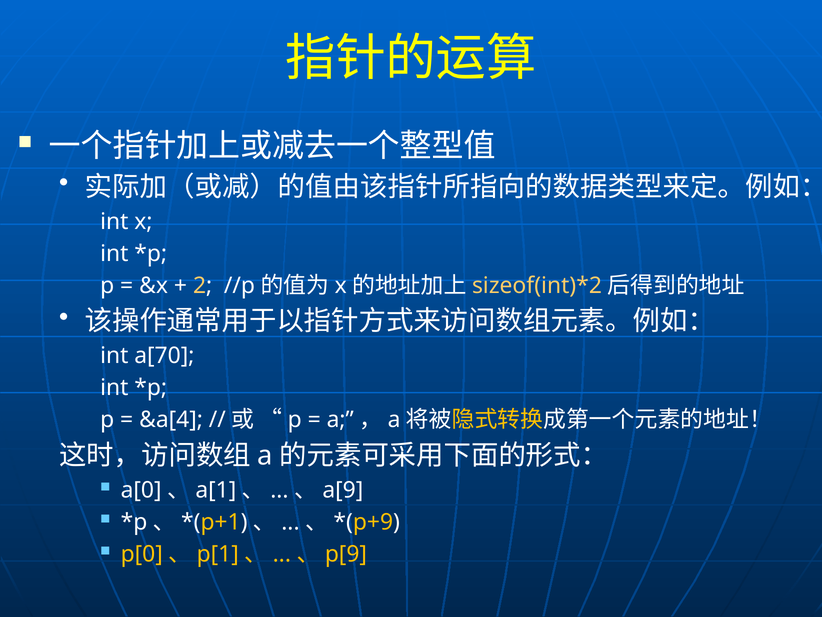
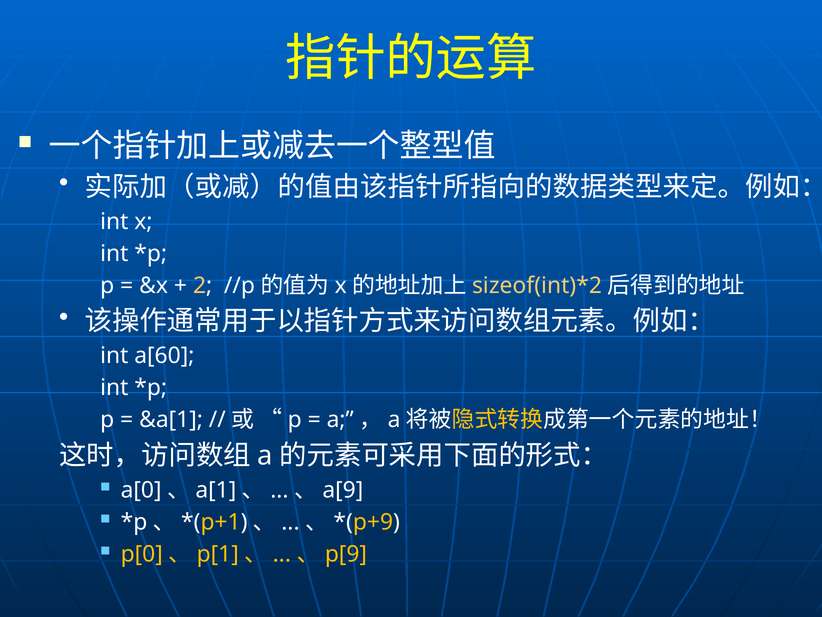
a[70: a[70 -> a[60
&a[4: &a[4 -> &a[1
